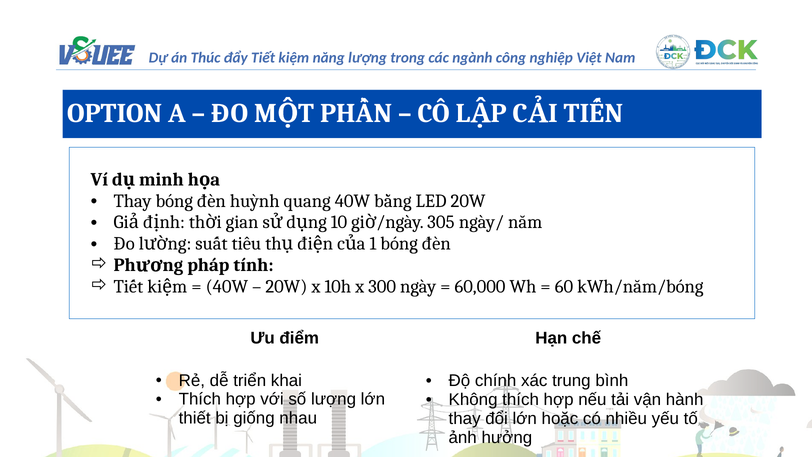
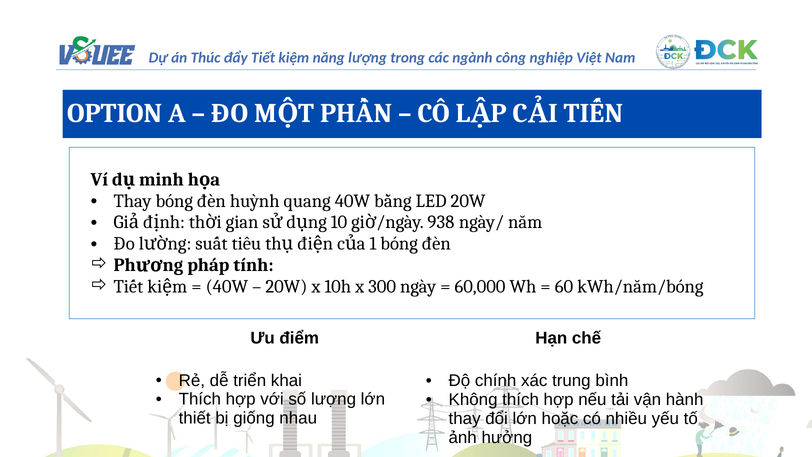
305: 305 -> 938
